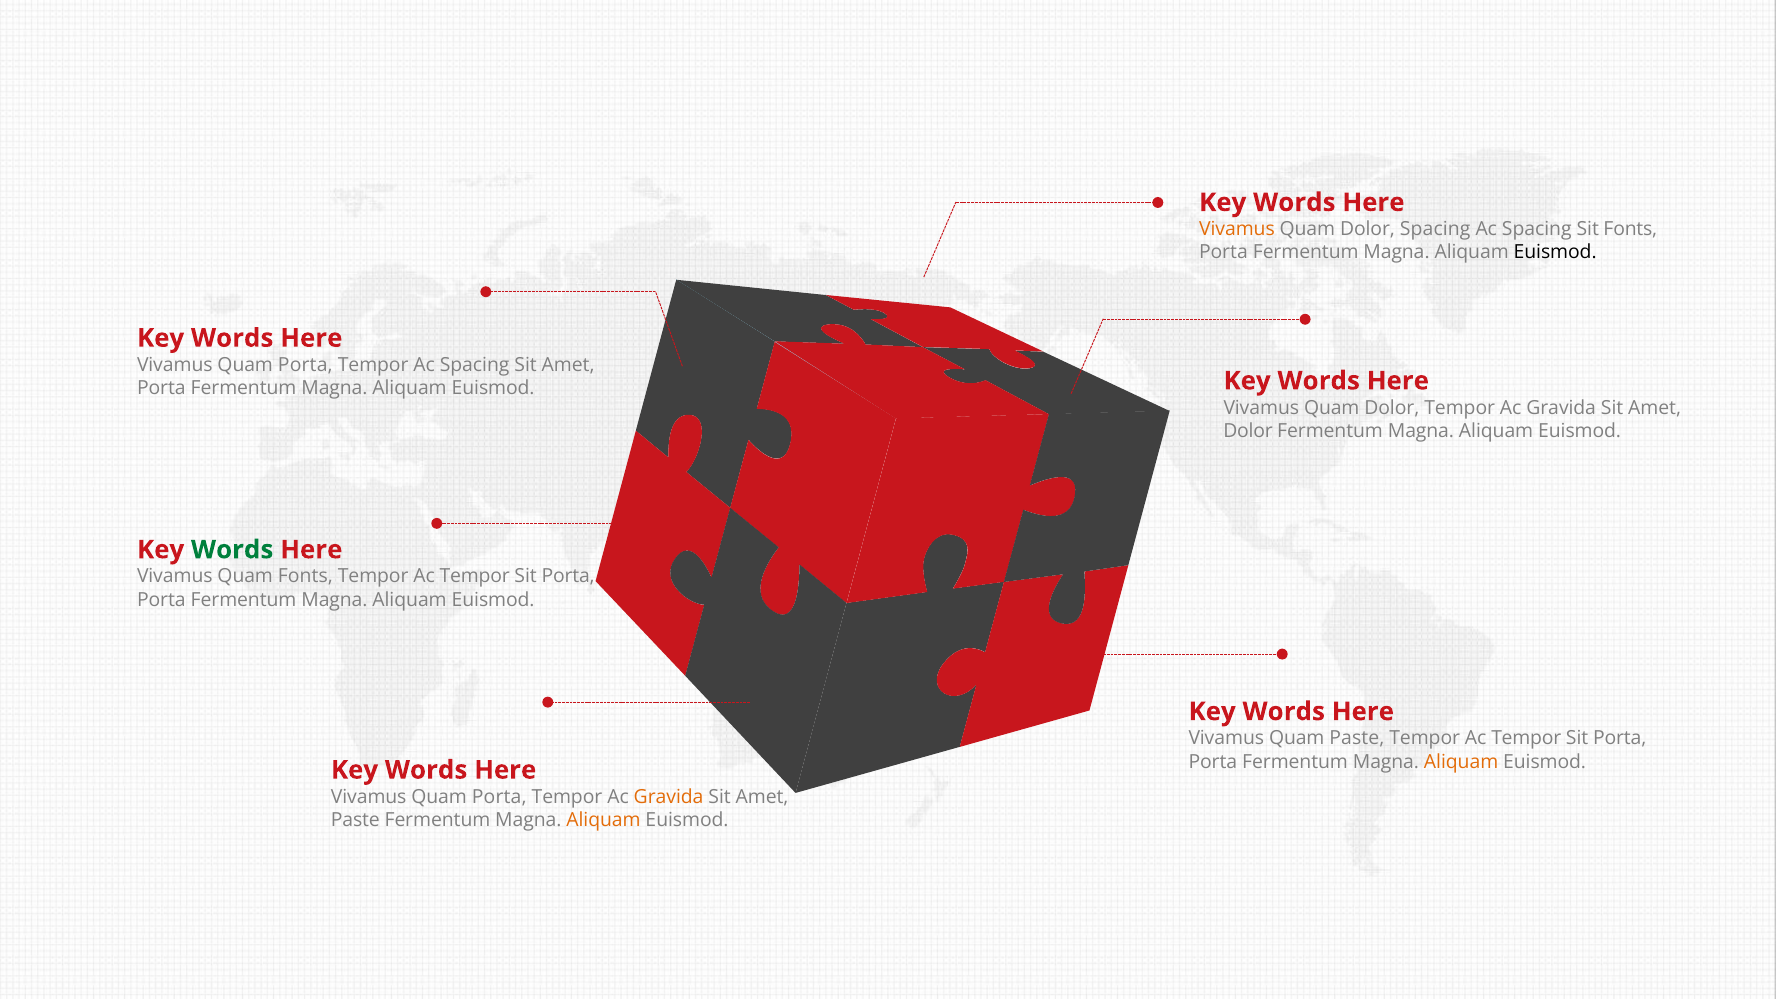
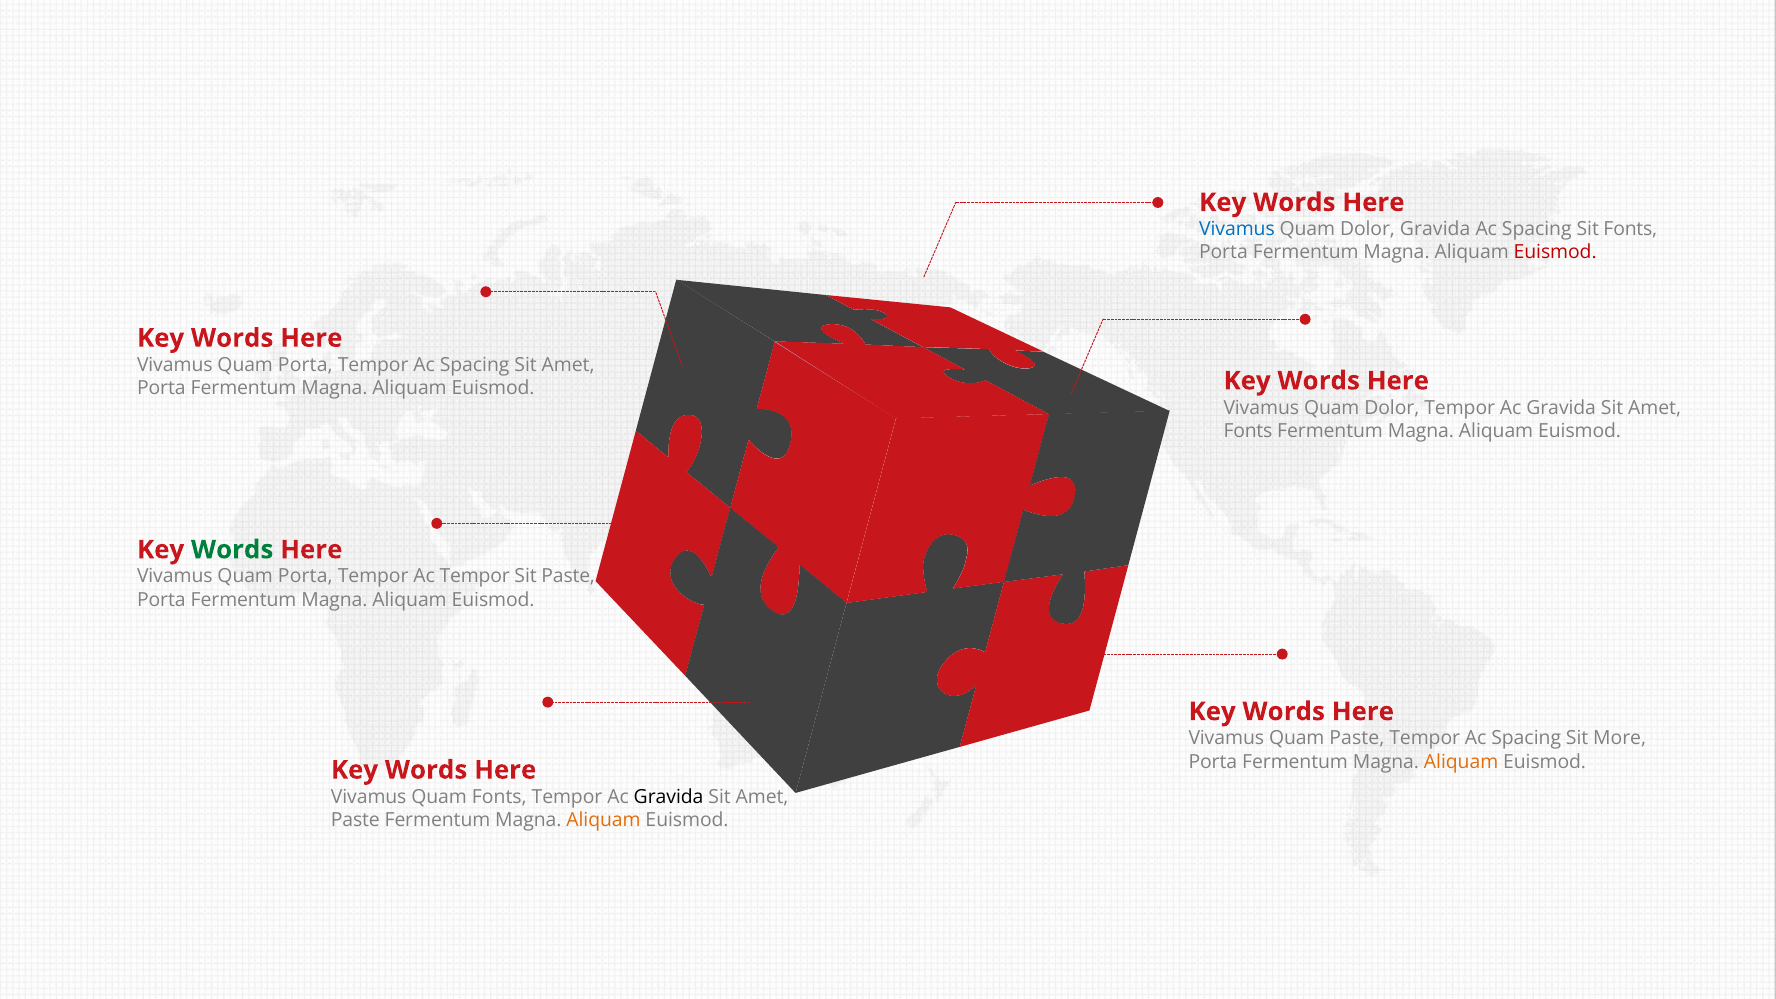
Vivamus at (1237, 229) colour: orange -> blue
Dolor Spacing: Spacing -> Gravida
Euismod at (1555, 252) colour: black -> red
Dolor at (1248, 431): Dolor -> Fonts
Fonts at (305, 576): Fonts -> Porta
Porta at (568, 576): Porta -> Paste
Tempor at (1526, 738): Tempor -> Spacing
Porta at (1620, 738): Porta -> More
Porta at (499, 797): Porta -> Fonts
Gravida at (669, 797) colour: orange -> black
